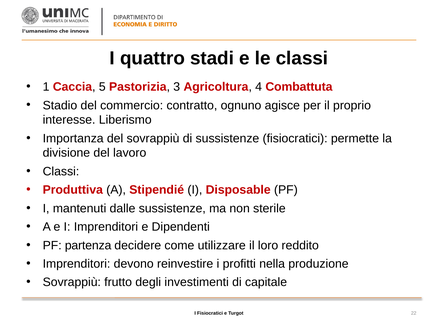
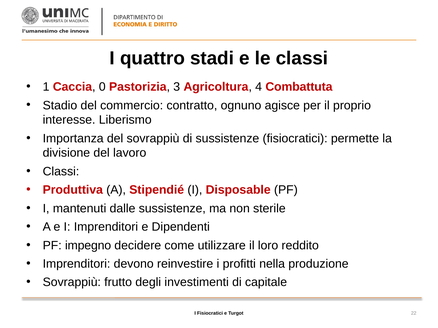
5: 5 -> 0
partenza: partenza -> impegno
